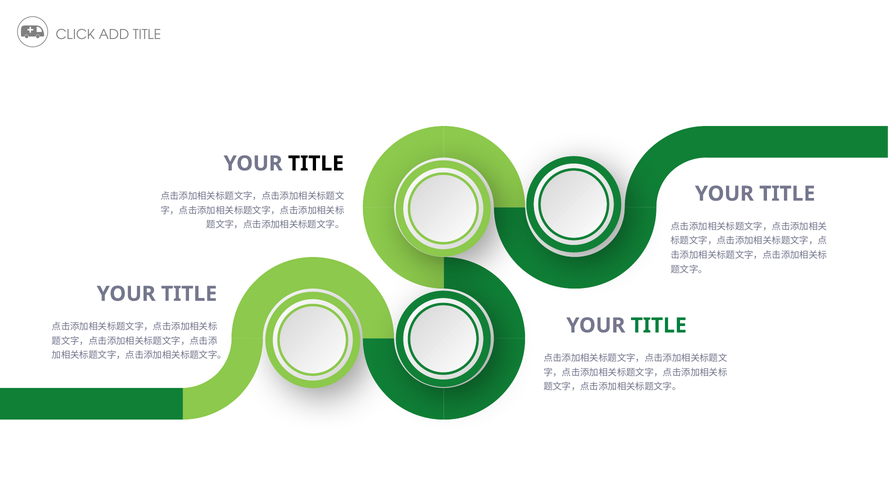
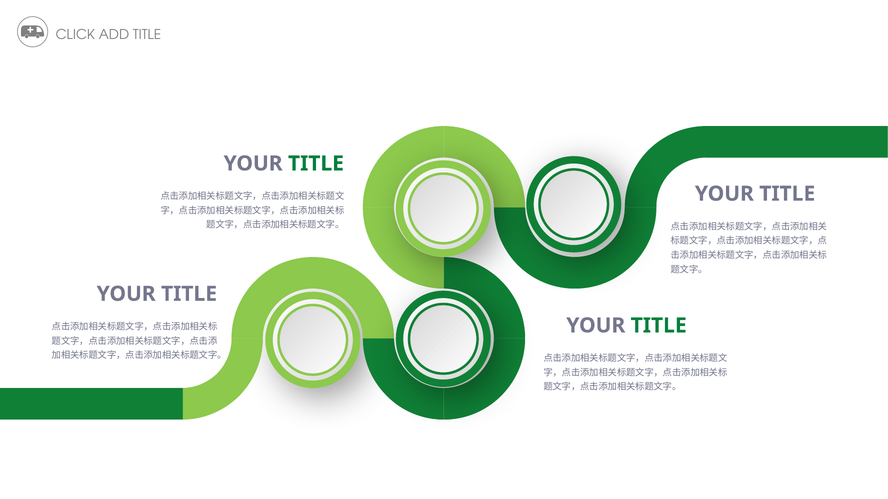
TITLE at (316, 164) colour: black -> green
